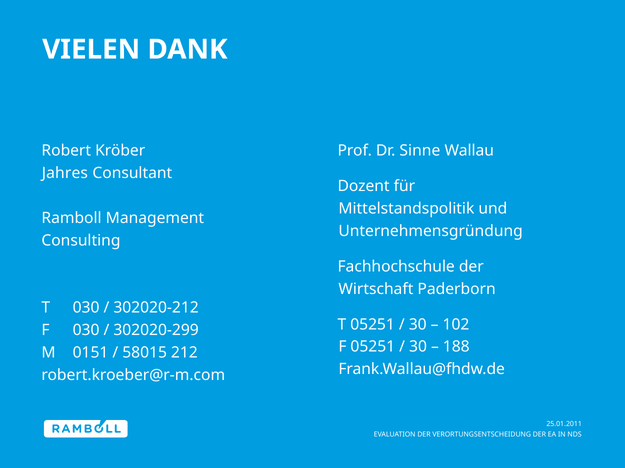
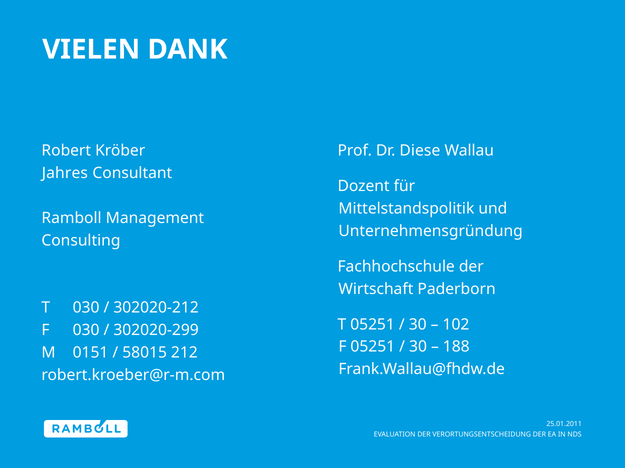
Sinne: Sinne -> Diese
